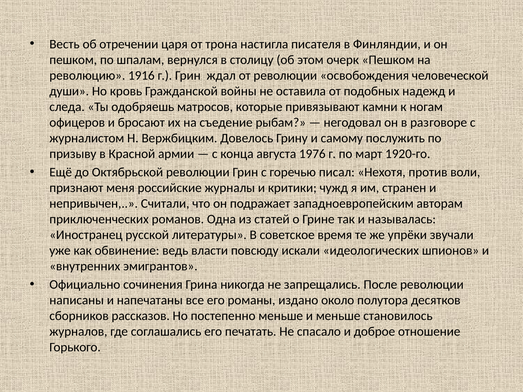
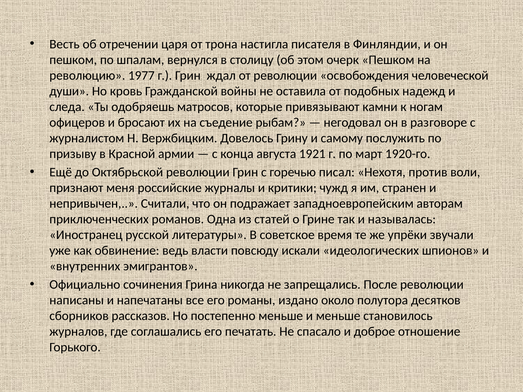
1916: 1916 -> 1977
1976: 1976 -> 1921
